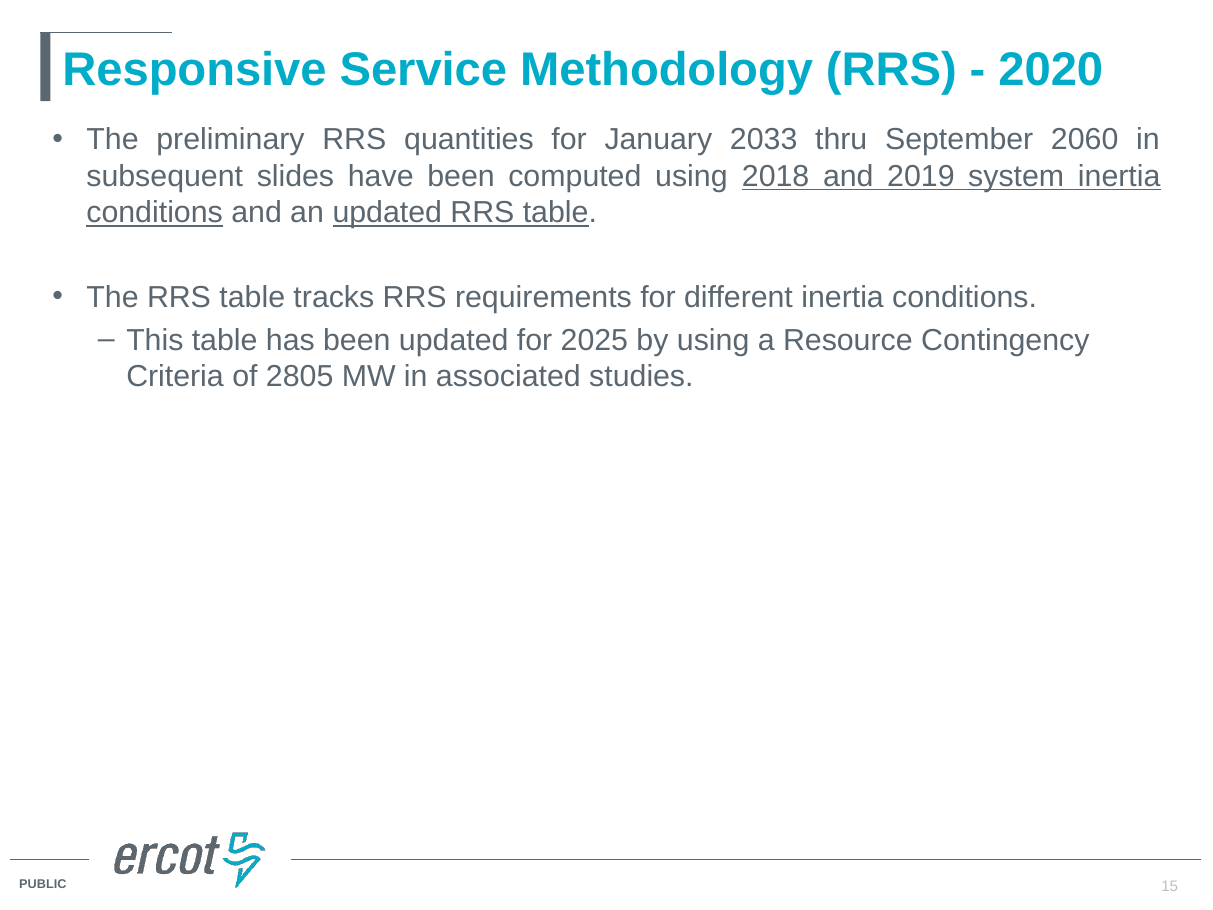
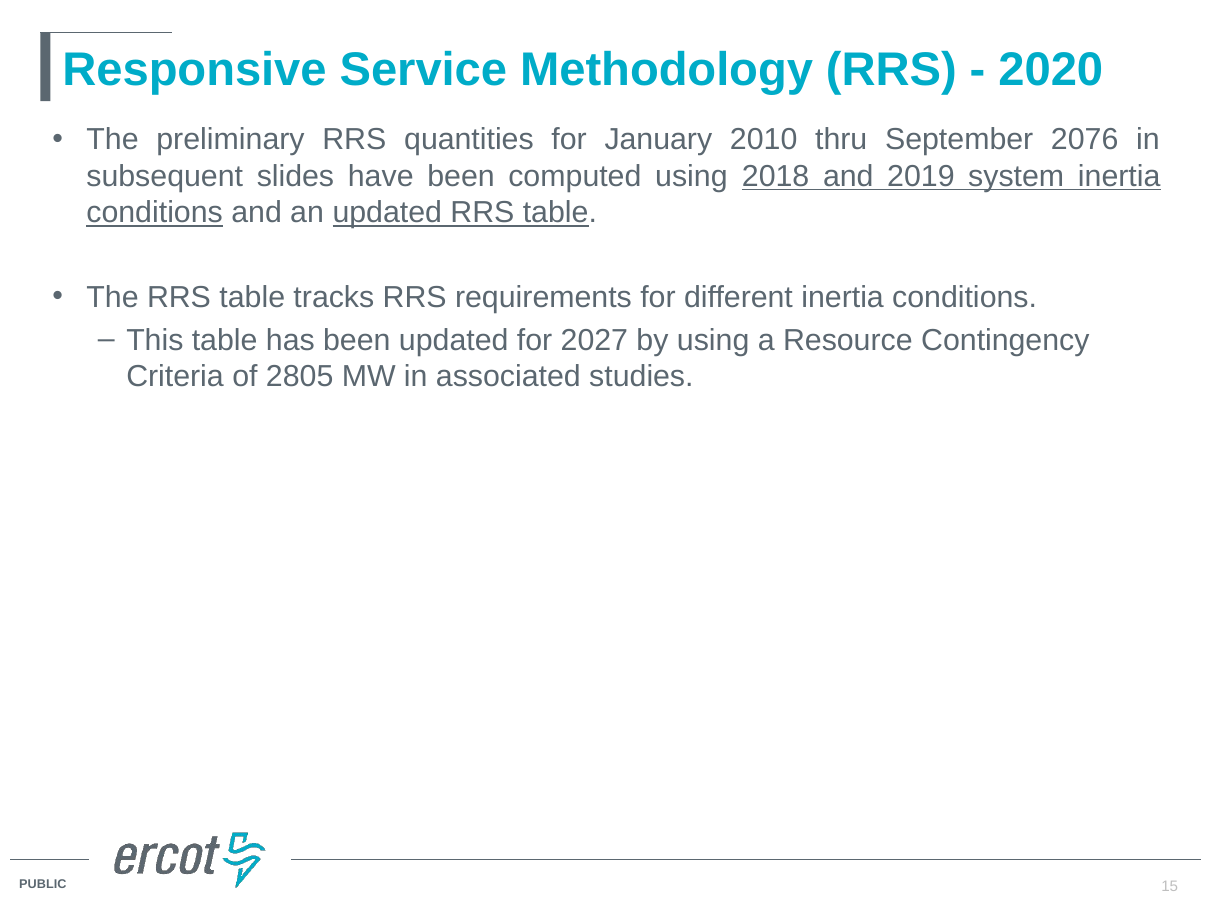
2033: 2033 -> 2010
2060: 2060 -> 2076
2025: 2025 -> 2027
